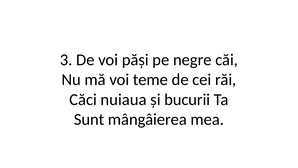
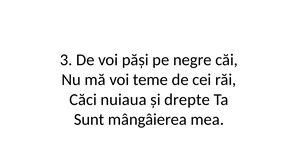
bucurii: bucurii -> drepte
